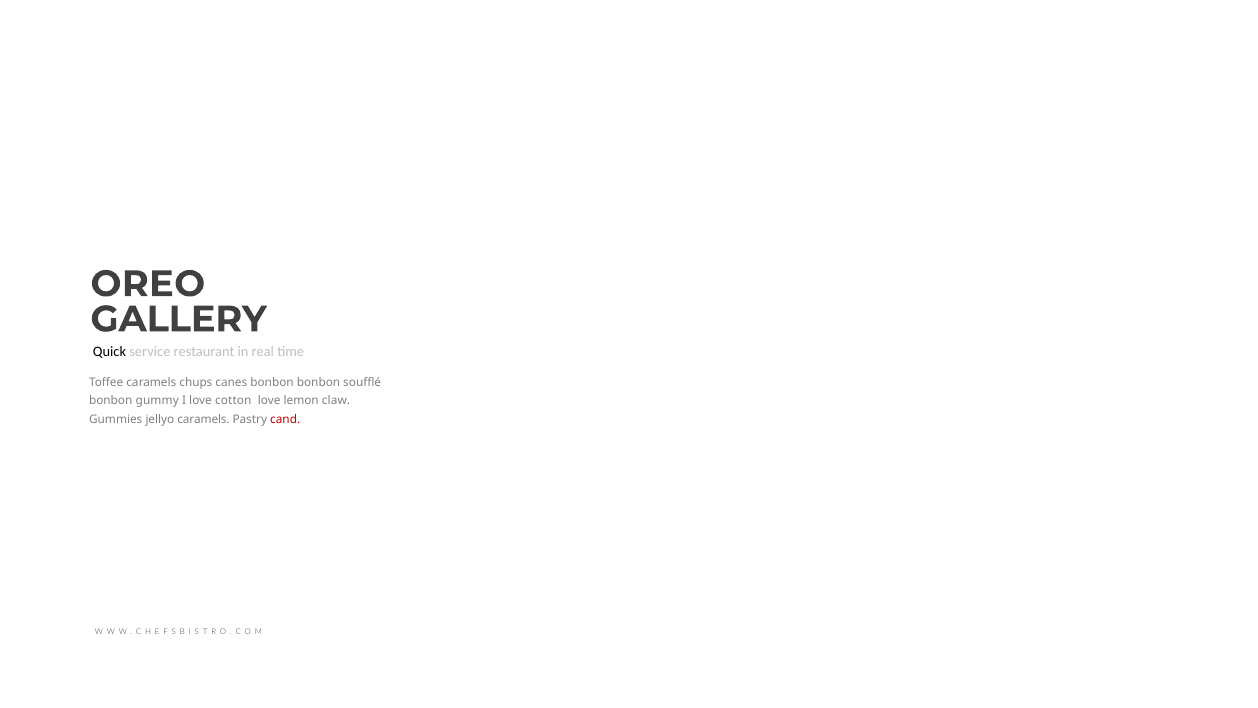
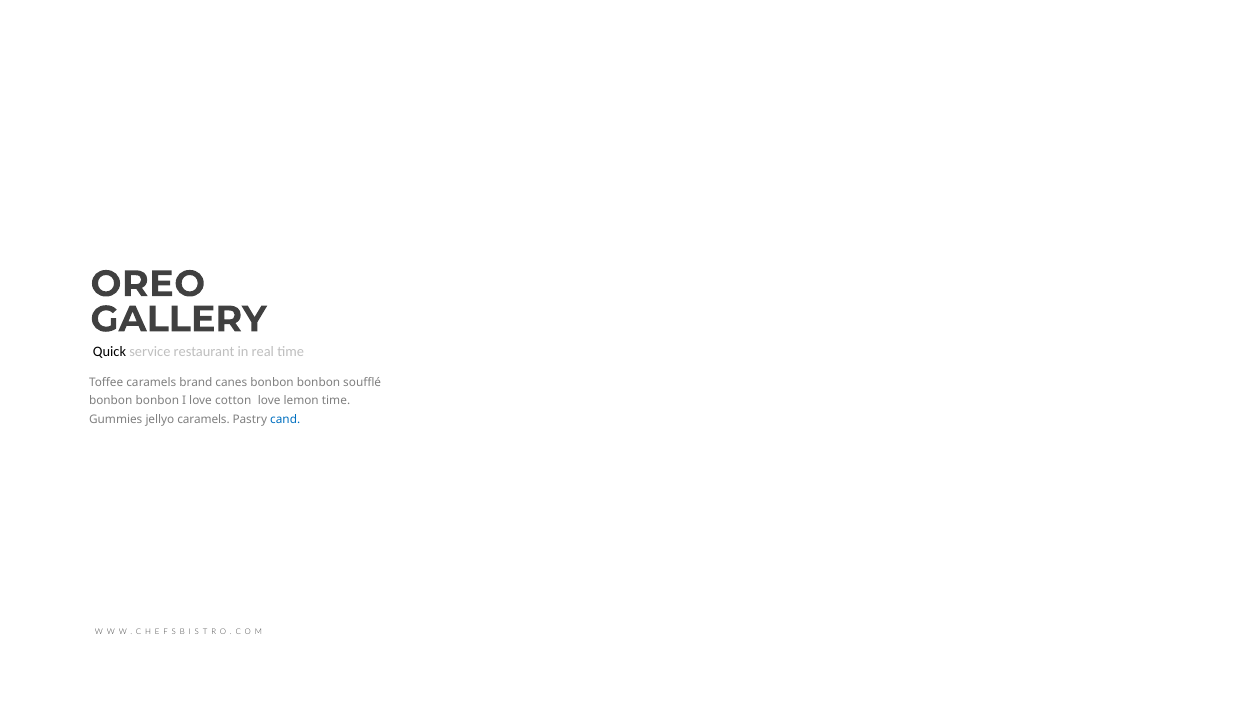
chups: chups -> brand
gummy at (157, 401): gummy -> bonbon
lemon claw: claw -> time
cand colour: red -> blue
